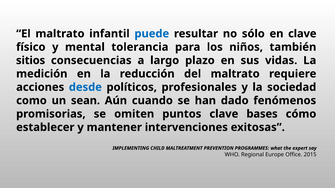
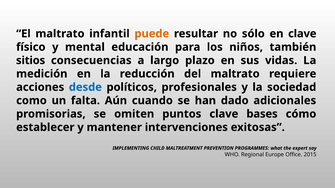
puede colour: blue -> orange
tolerancia: tolerancia -> educación
sean: sean -> falta
fenómenos: fenómenos -> adicionales
